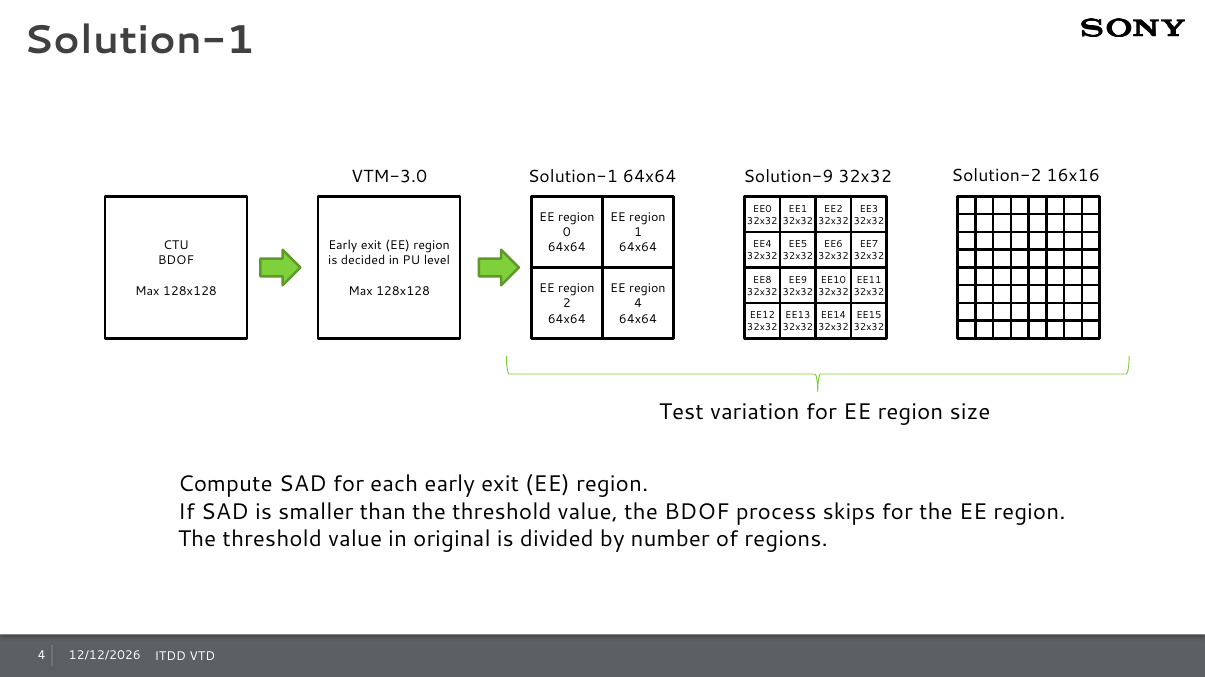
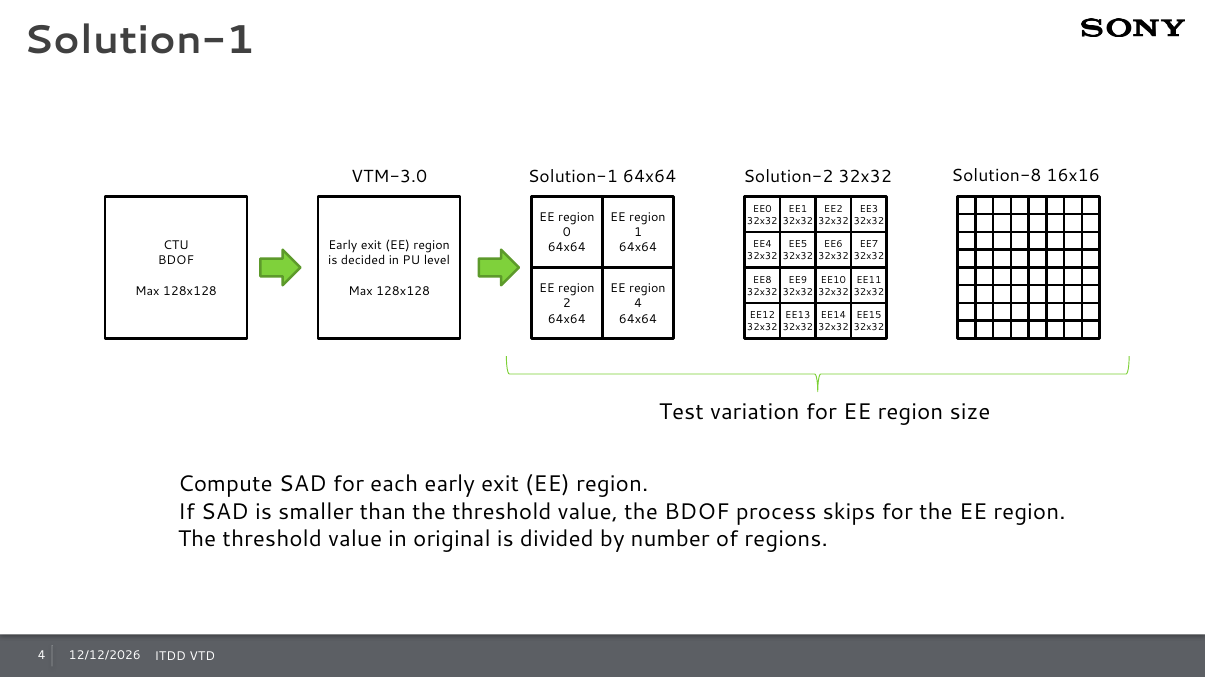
Solution-2: Solution-2 -> Solution-8
Solution-9: Solution-9 -> Solution-2
